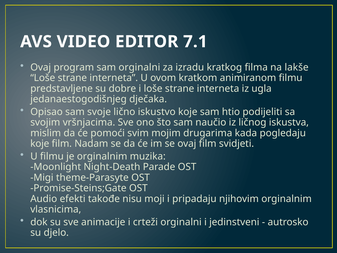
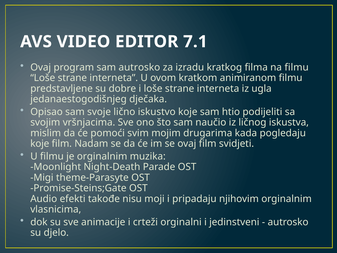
sam orginalni: orginalni -> autrosko
na lakše: lakše -> filmu
